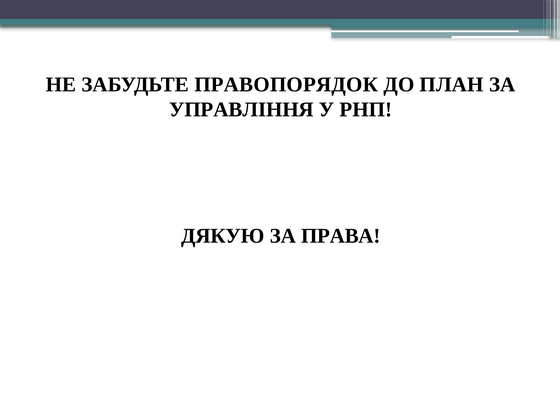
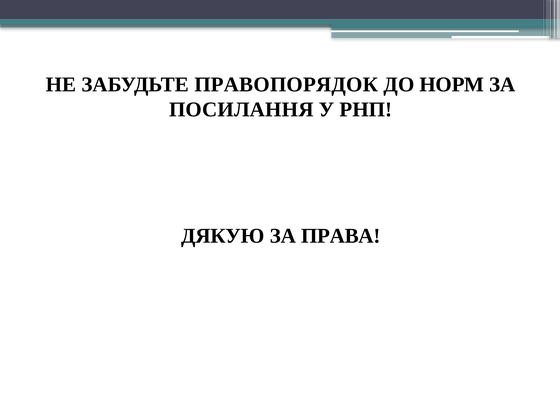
ПЛАН: ПЛАН -> НОРМ
УПРАВЛІННЯ: УПРАВЛІННЯ -> ПОСИЛАННЯ
